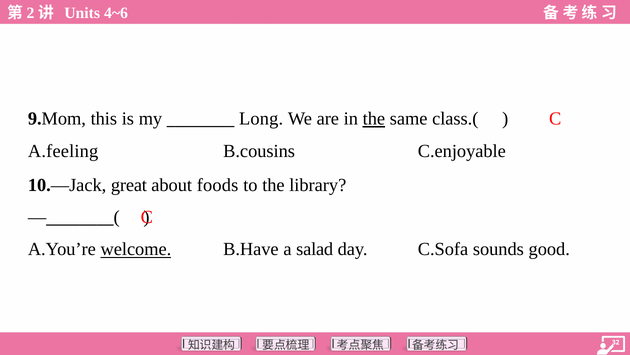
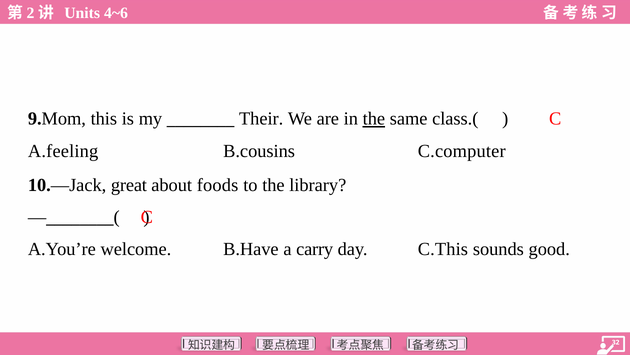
Long: Long -> Their
C.enjoyable: C.enjoyable -> C.computer
welcome underline: present -> none
salad: salad -> carry
C.Sofa: C.Sofa -> C.This
